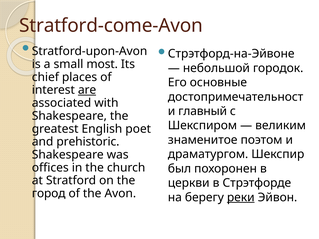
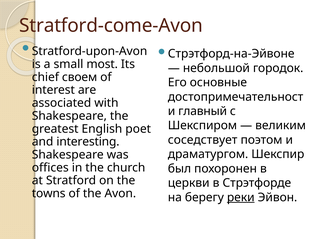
places: places -> своем
are underline: present -> none
знаменитое: знаменитое -> соседствует
prehistoric: prehistoric -> interesting
город: город -> towns
